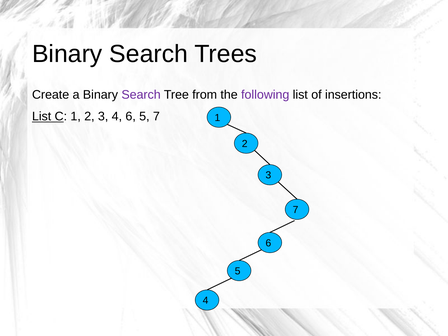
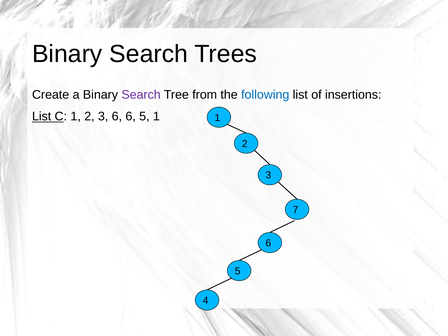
following colour: purple -> blue
3 4: 4 -> 6
5 7: 7 -> 1
